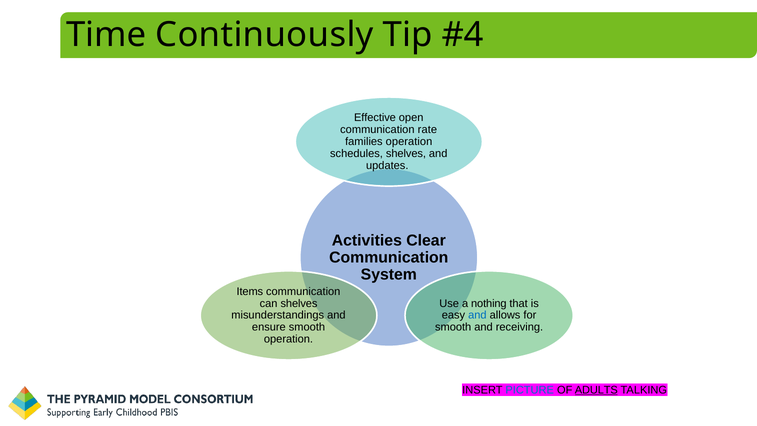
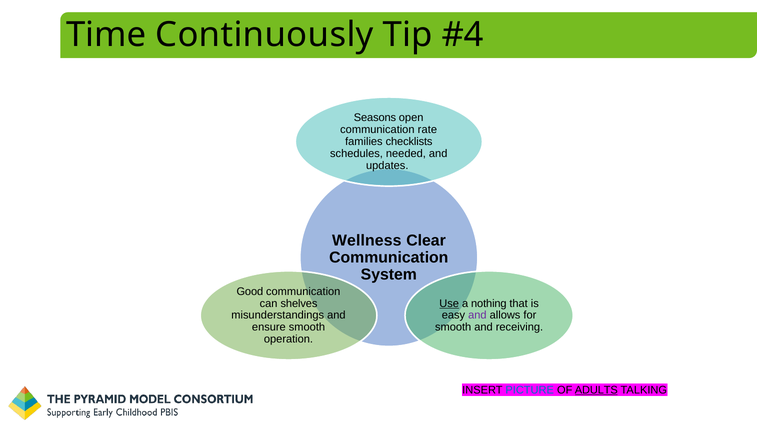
Effective: Effective -> Seasons
families operation: operation -> checklists
schedules shelves: shelves -> needed
Activities: Activities -> Wellness
Items: Items -> Good
Use underline: none -> present
and at (477, 315) colour: blue -> purple
